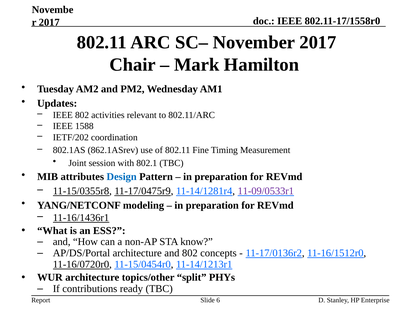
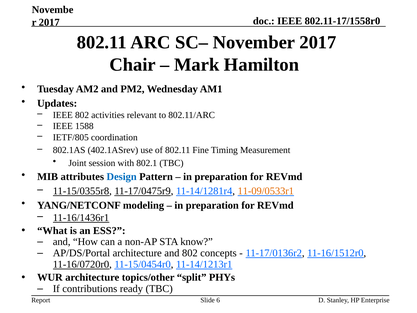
IETF/202: IETF/202 -> IETF/805
862.1ASrev: 862.1ASrev -> 402.1ASrev
11-09/0533r1 colour: purple -> orange
